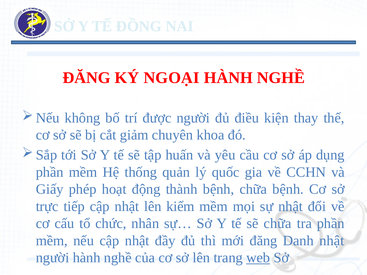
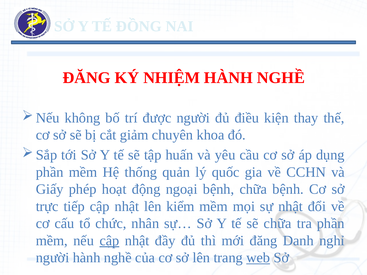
NGOẠI: NGOẠI -> NHIỆM
thành: thành -> ngoại
cập at (109, 241) underline: none -> present
Danh nhật: nhật -> nghỉ
